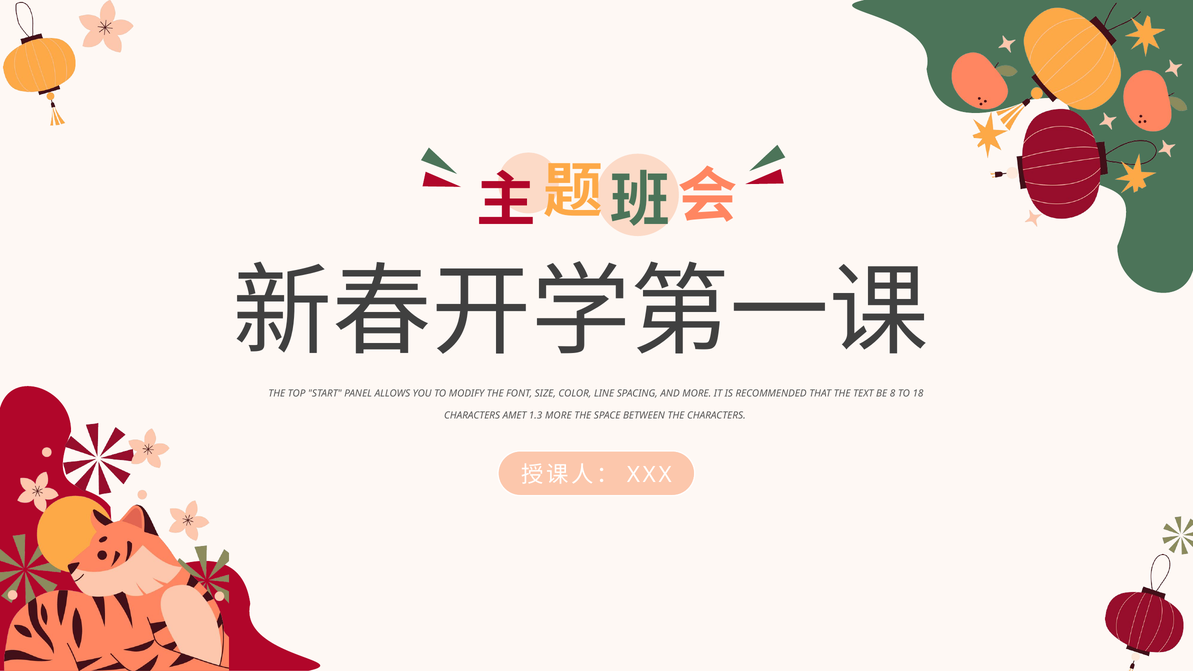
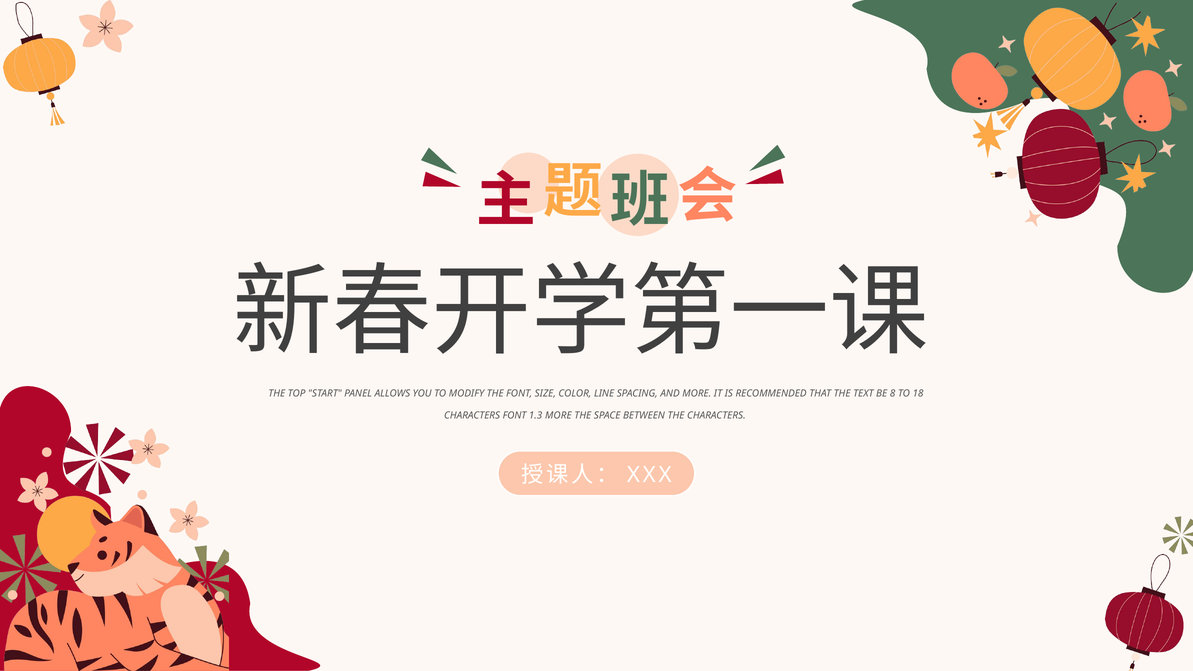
CHARACTERS AMET: AMET -> FONT
